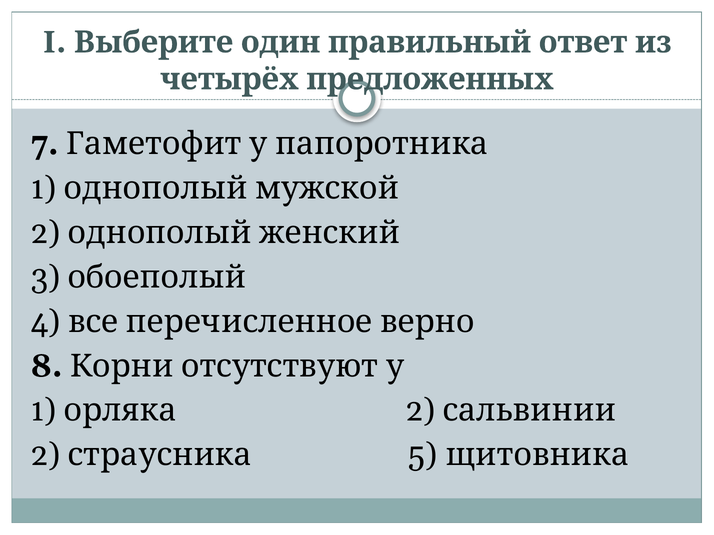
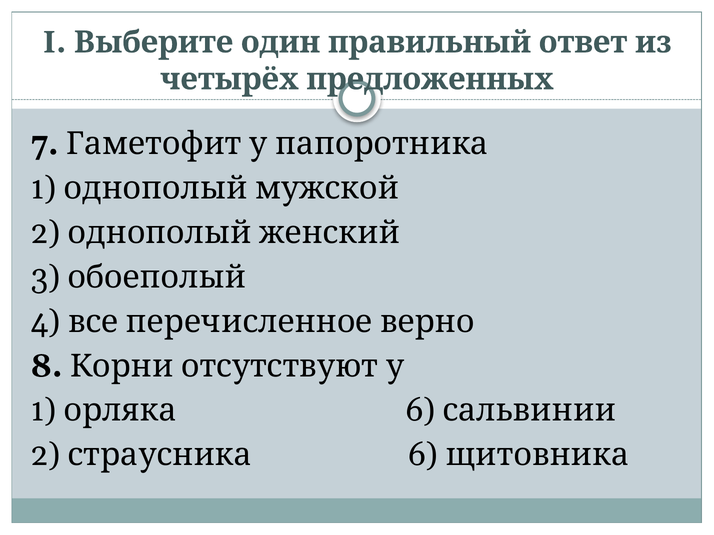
орляка 2: 2 -> 6
страусника 5: 5 -> 6
